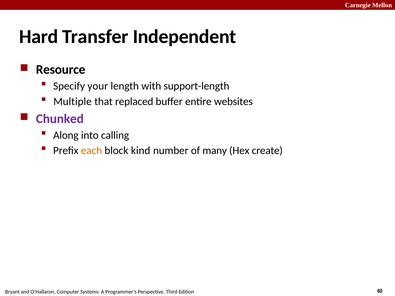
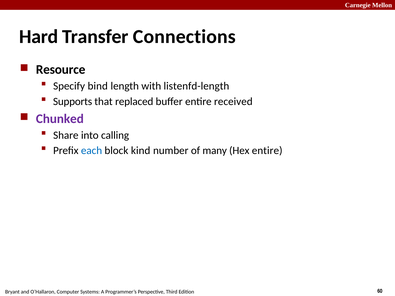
Independent: Independent -> Connections
your: your -> bind
support-length: support-length -> listenfd-length
Multiple: Multiple -> Supports
websites: websites -> received
Along: Along -> Share
each colour: orange -> blue
Hex create: create -> entire
